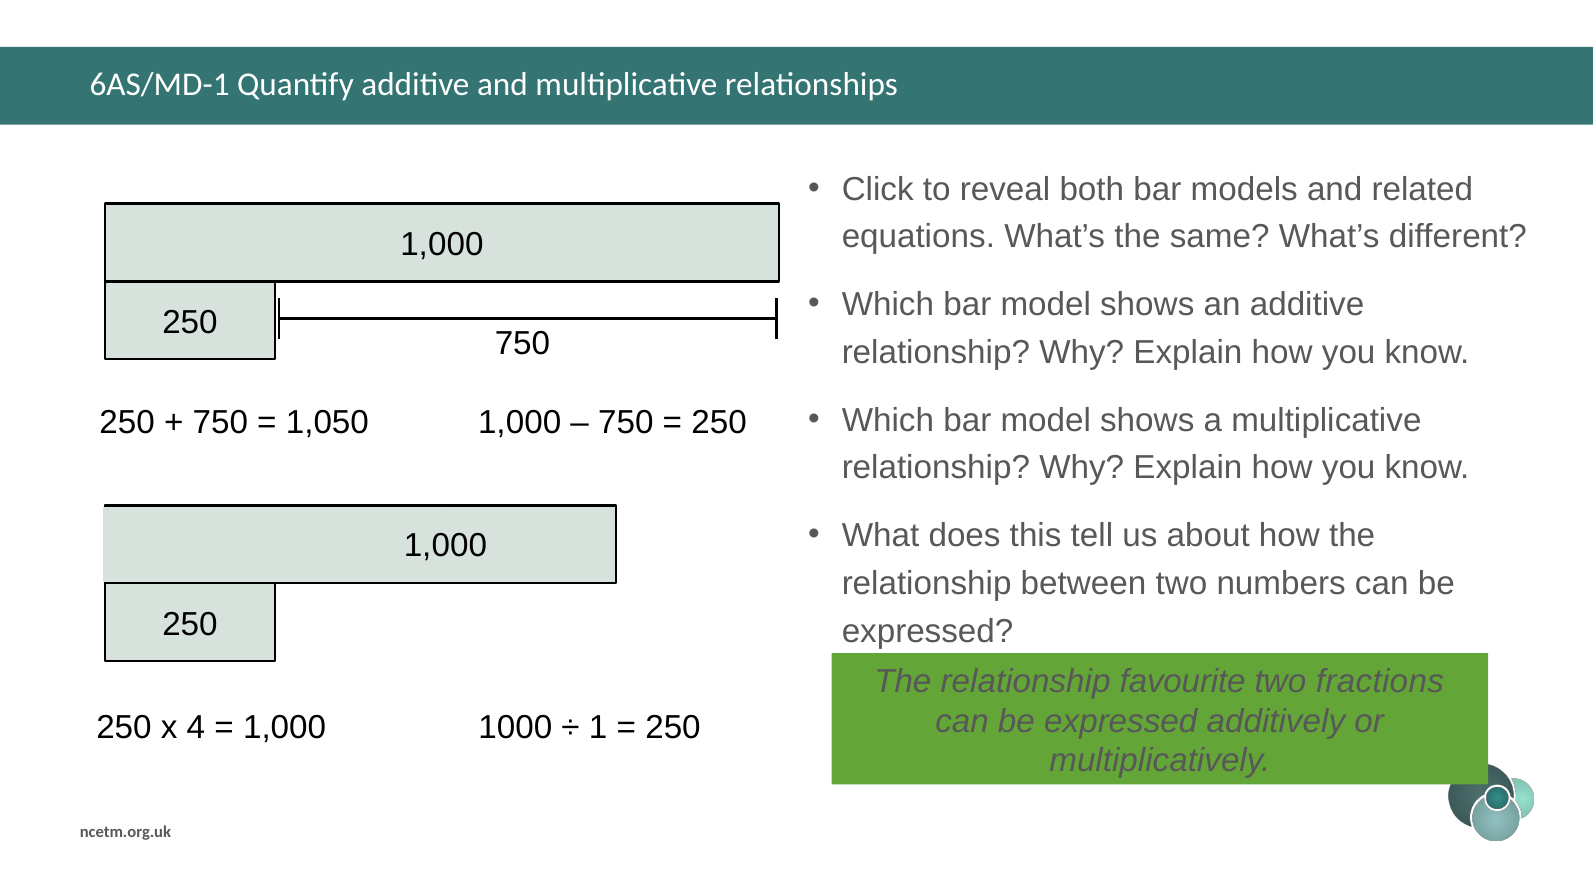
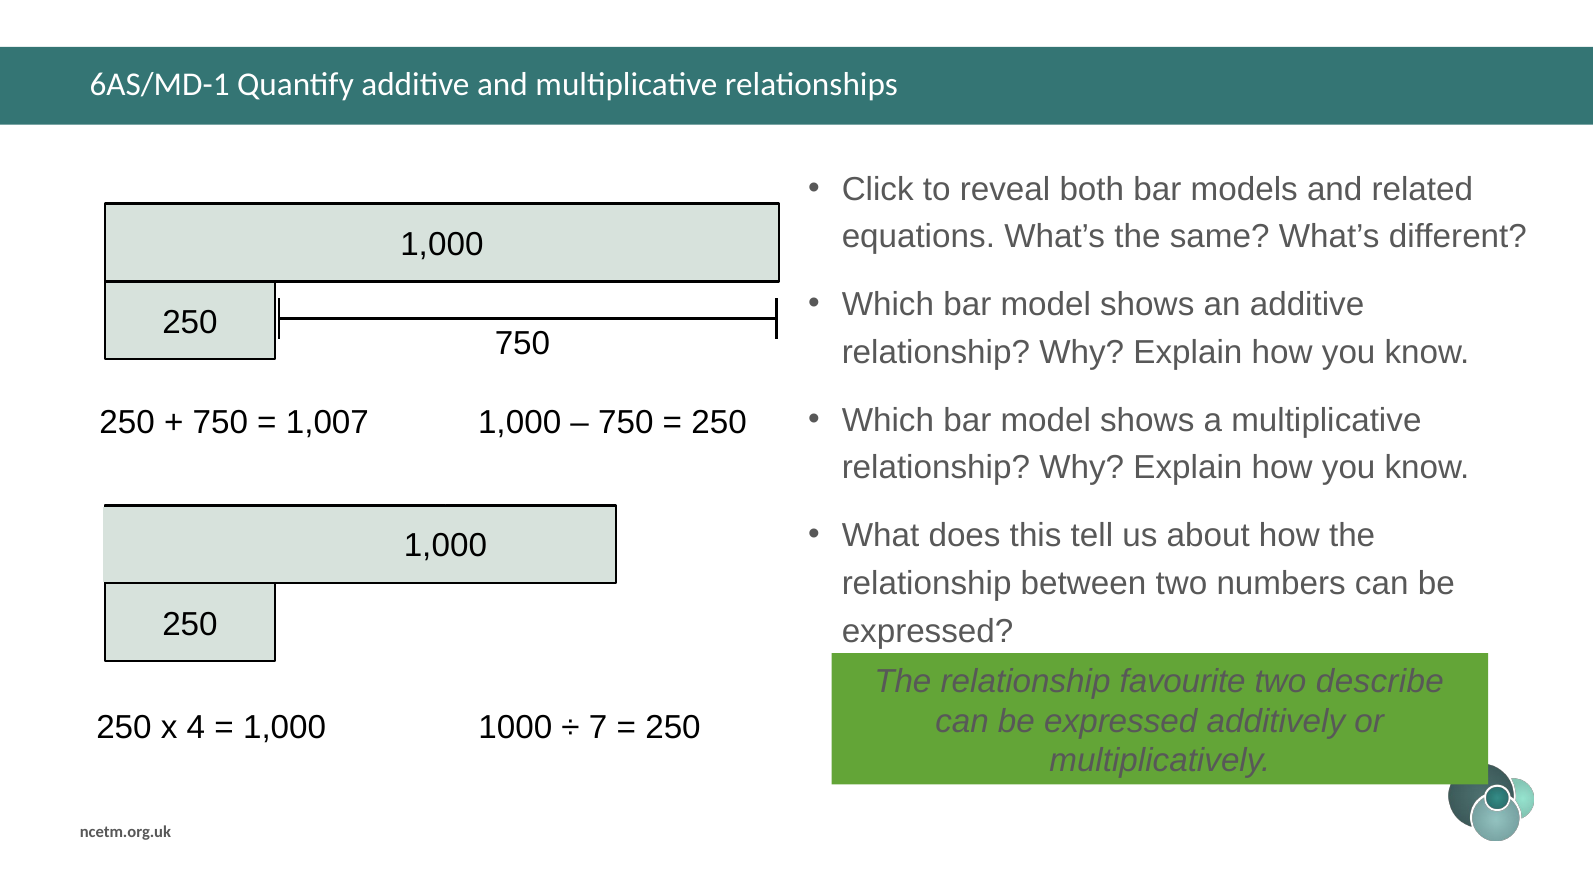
1,050: 1,050 -> 1,007
fractions: fractions -> describe
1: 1 -> 7
